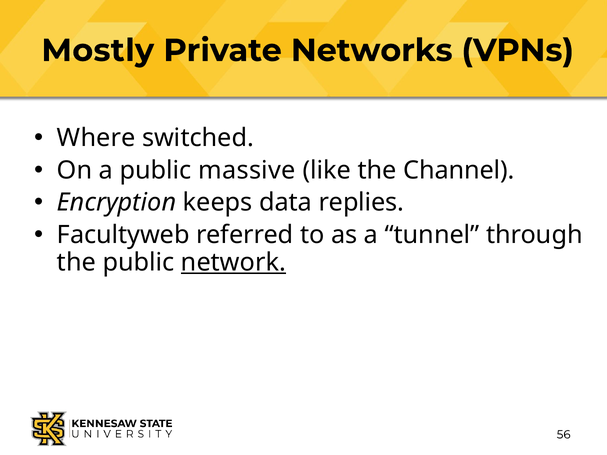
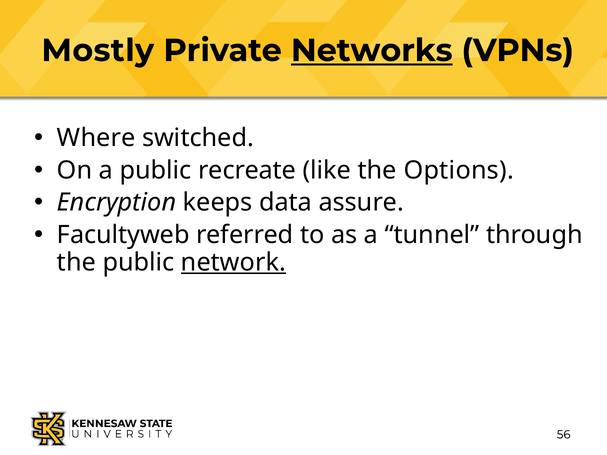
Networks underline: none -> present
massive: massive -> recreate
Channel: Channel -> Options
replies: replies -> assure
